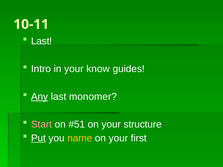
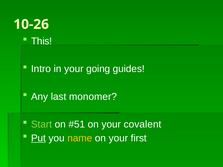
10-11: 10-11 -> 10-26
Last at (42, 41): Last -> This
know: know -> going
Any underline: present -> none
Start colour: pink -> light green
structure: structure -> covalent
